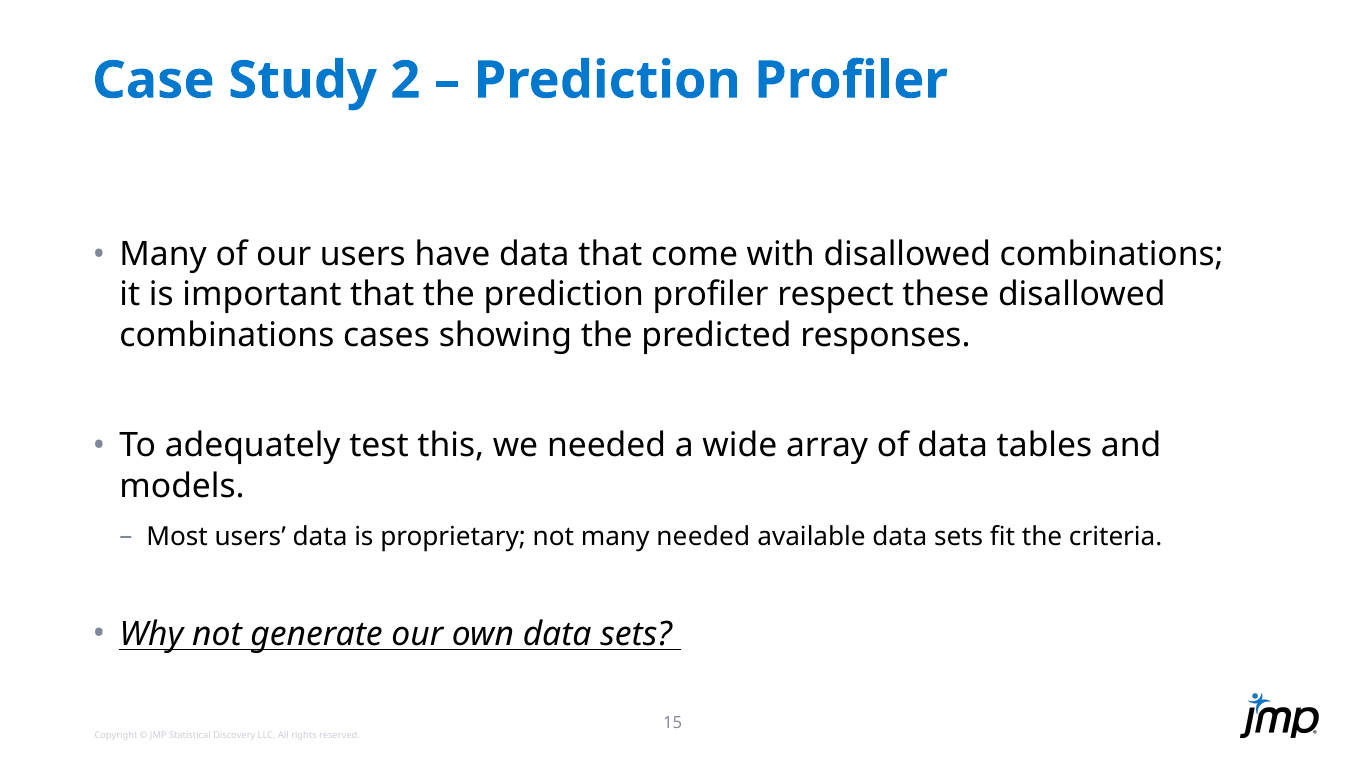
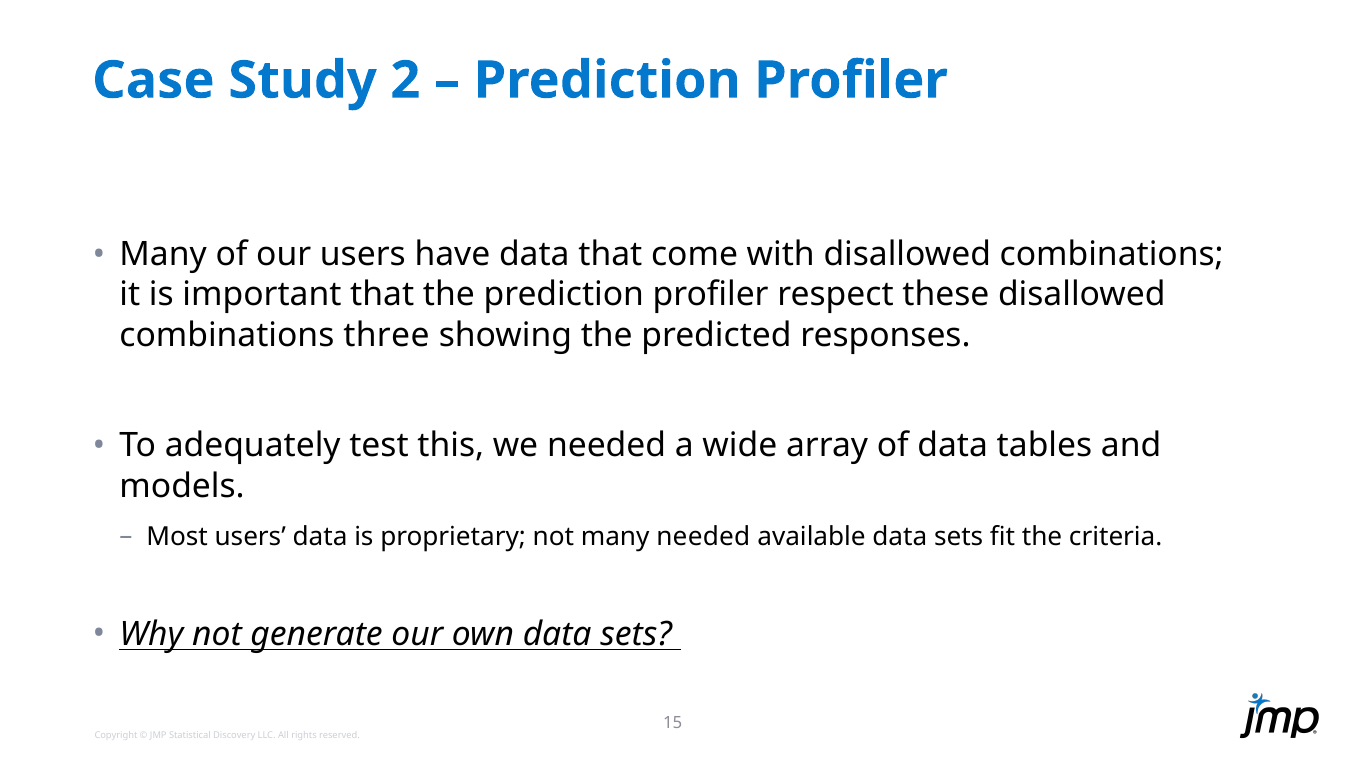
cases: cases -> three
